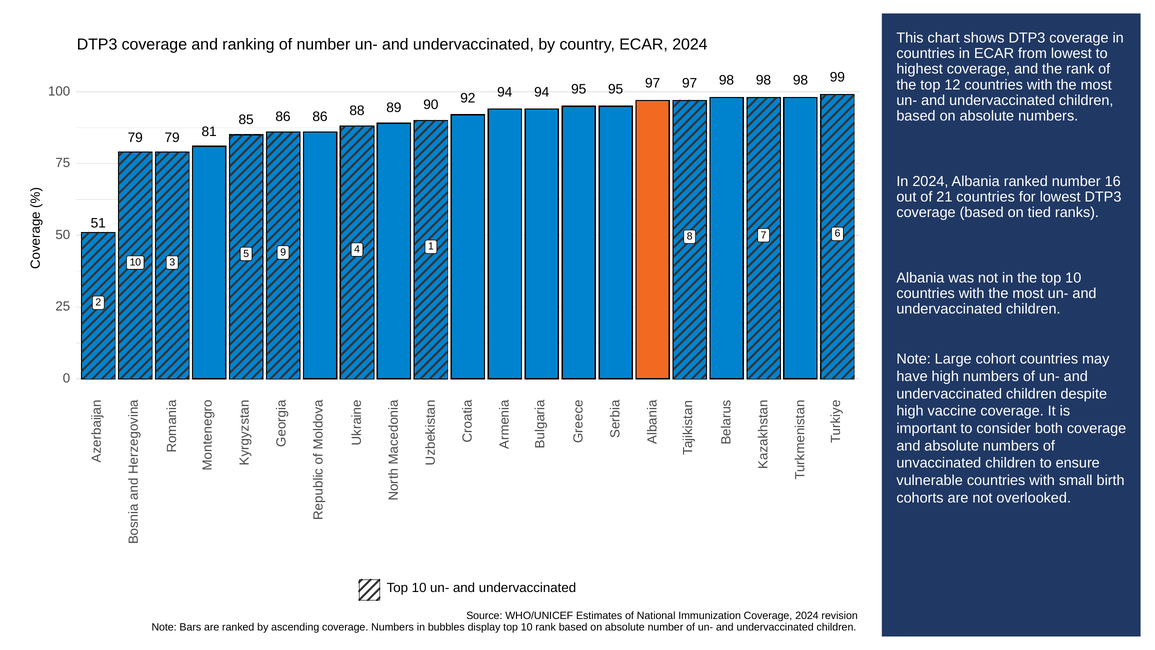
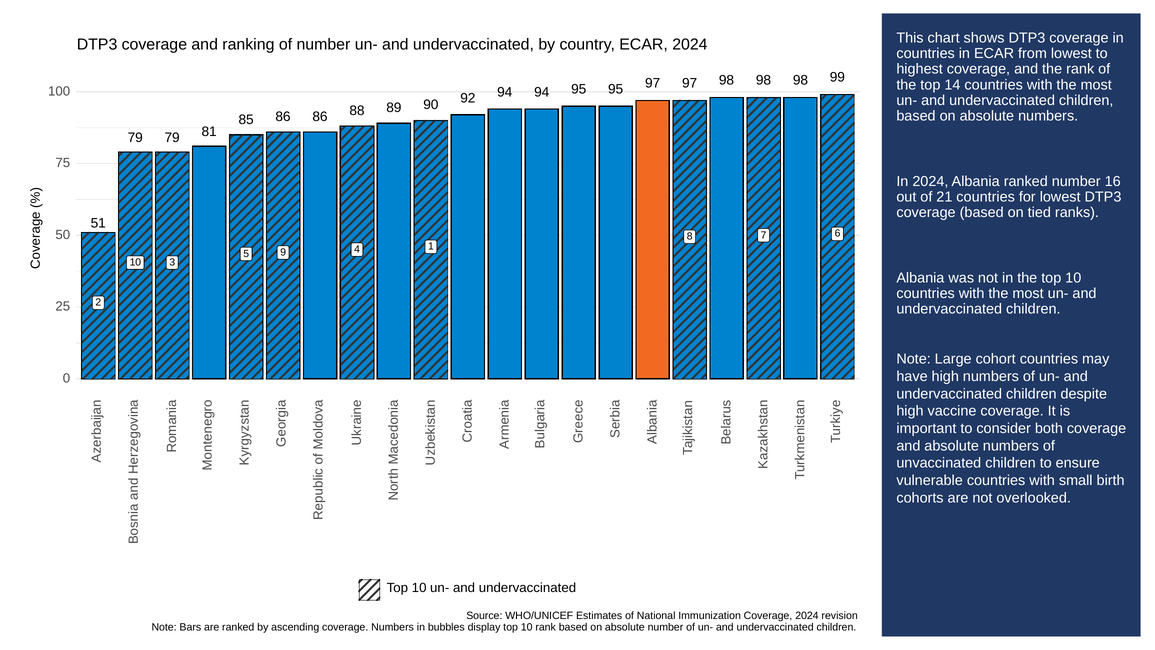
12: 12 -> 14
